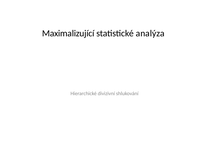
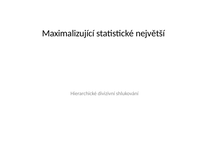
analýza: analýza -> největší
